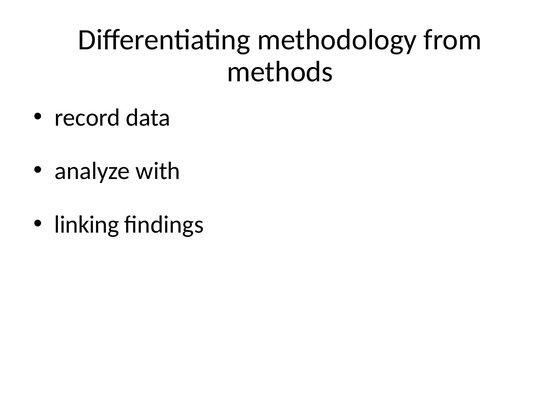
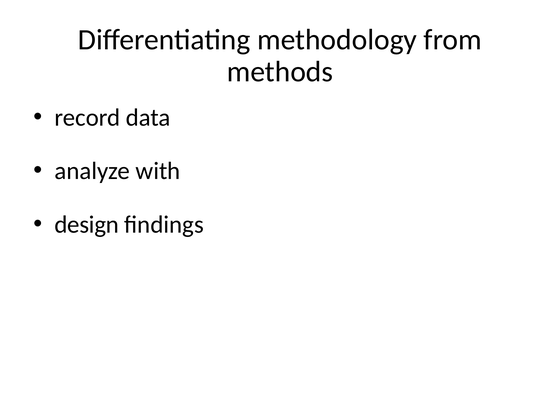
linking: linking -> design
